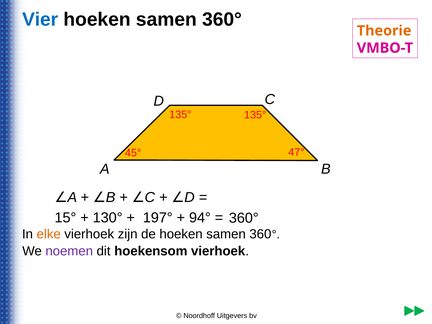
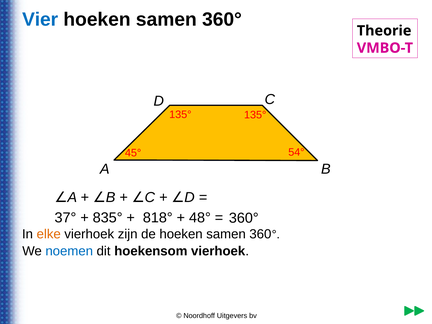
Theorie colour: orange -> black
47°: 47° -> 54°
15°: 15° -> 37°
130°: 130° -> 835°
197°: 197° -> 818°
94°: 94° -> 48°
noemen colour: purple -> blue
